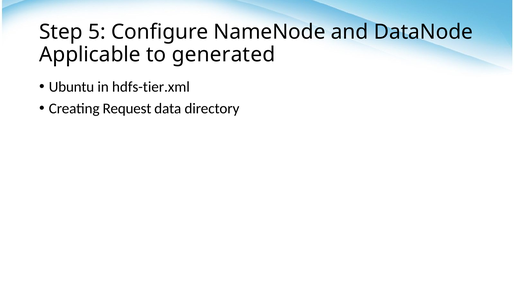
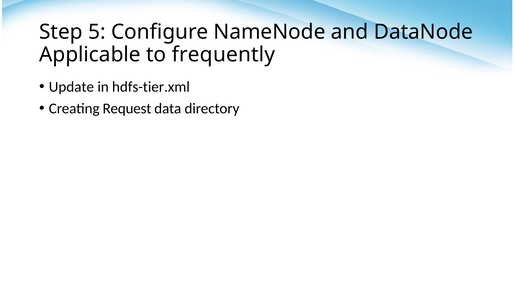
generated: generated -> frequently
Ubuntu: Ubuntu -> Update
